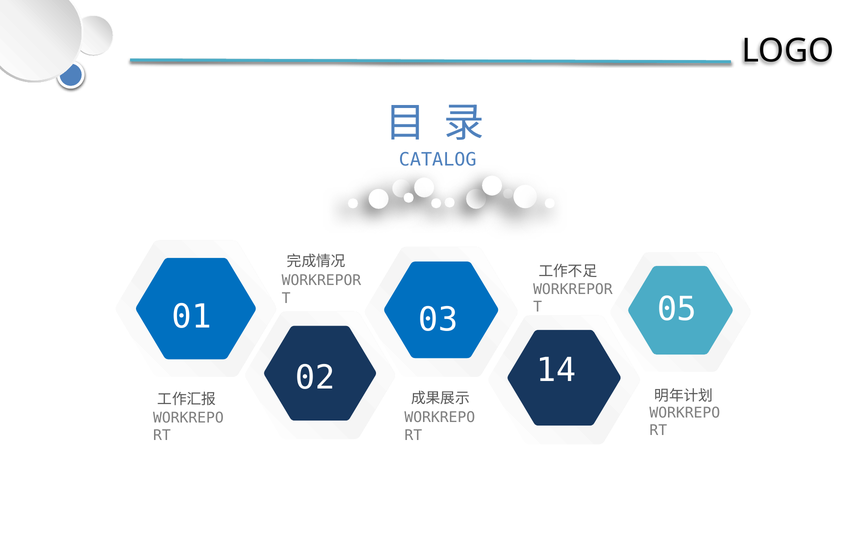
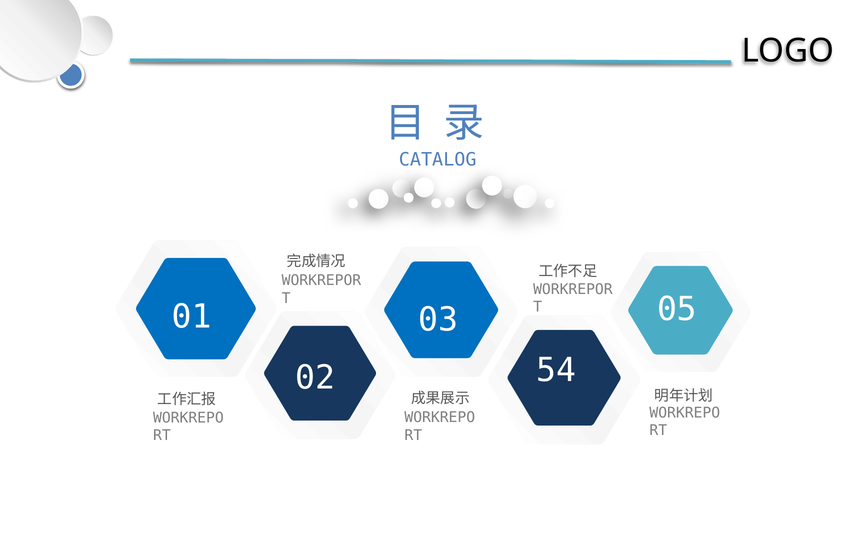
14: 14 -> 54
